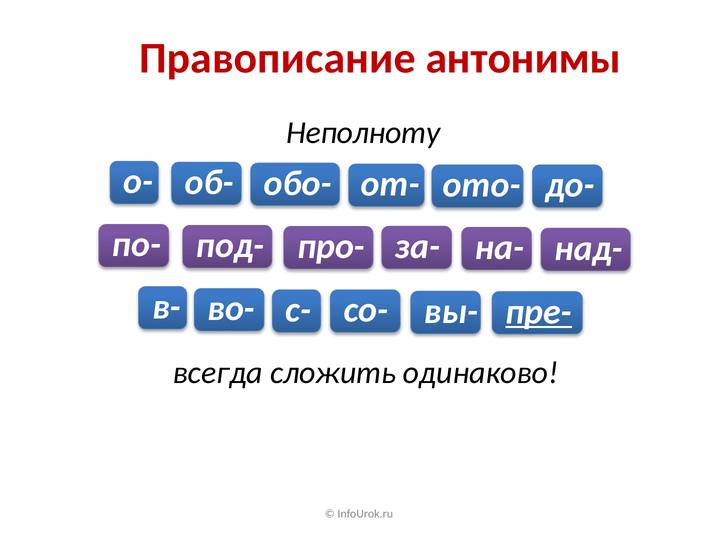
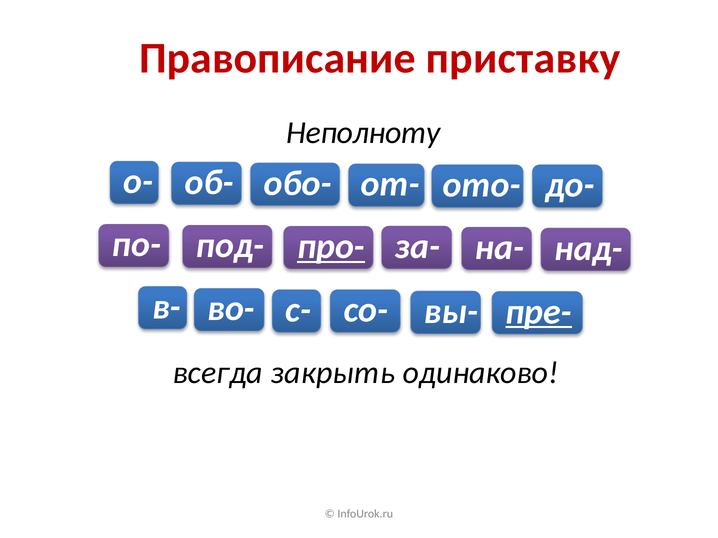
антонимы: антонимы -> приставку
про- underline: none -> present
сложить: сложить -> закрыть
